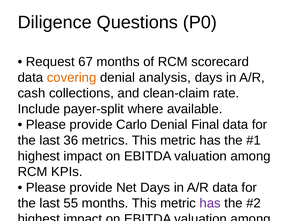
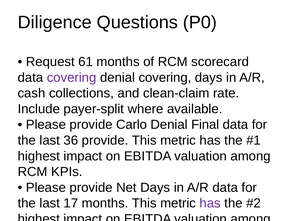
67: 67 -> 61
covering at (72, 78) colour: orange -> purple
denial analysis: analysis -> covering
36 metrics: metrics -> provide
55: 55 -> 17
